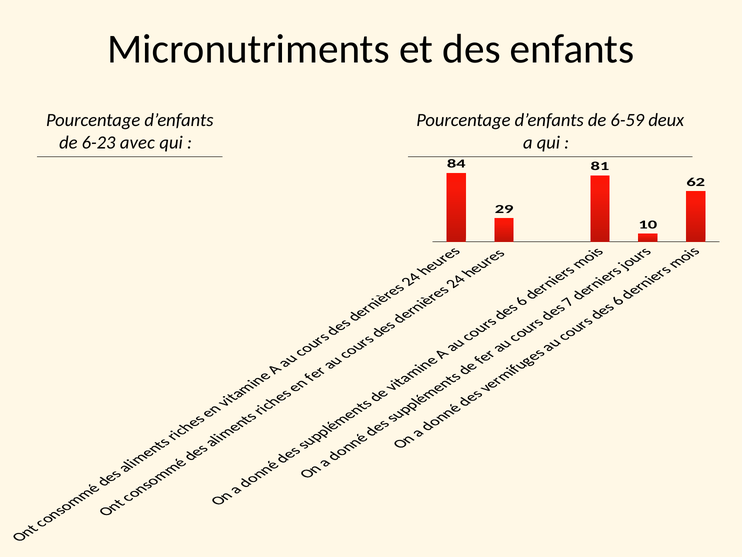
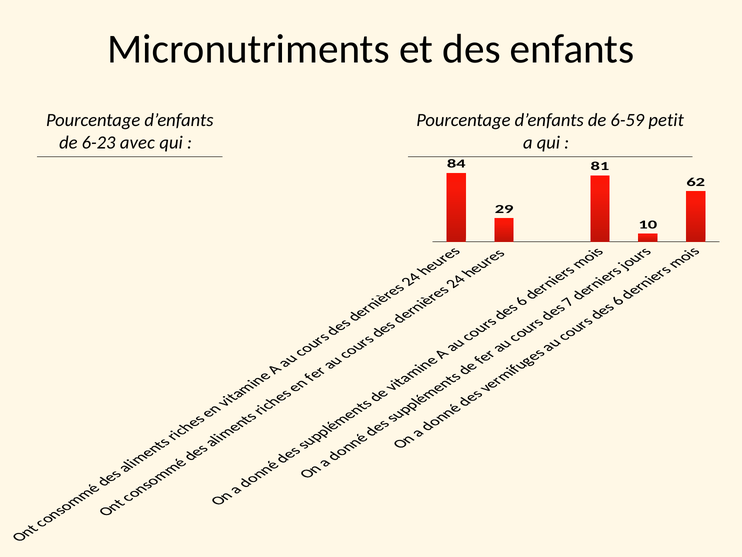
deux: deux -> petit
